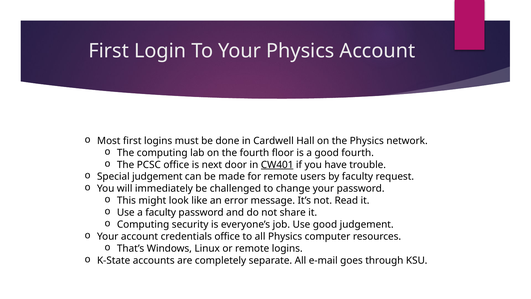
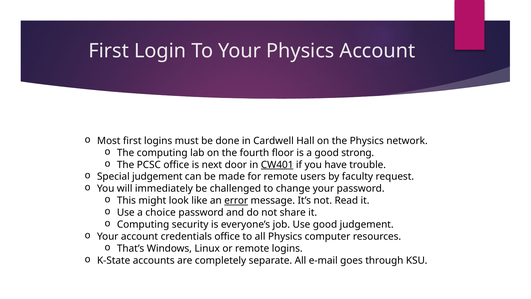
good fourth: fourth -> strong
error underline: none -> present
a faculty: faculty -> choice
